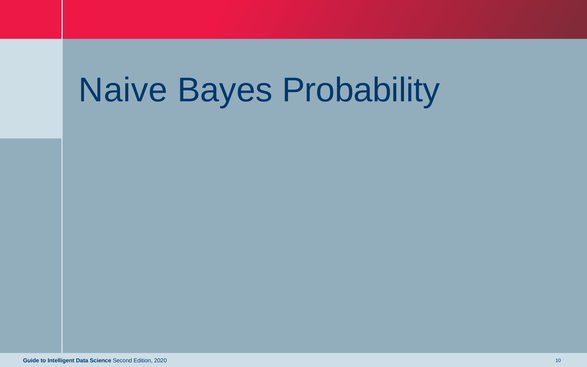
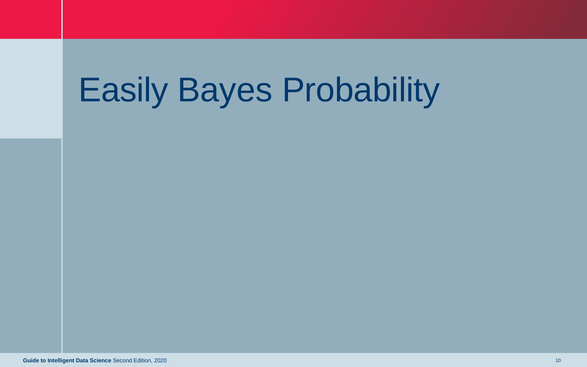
Naive: Naive -> Easily
